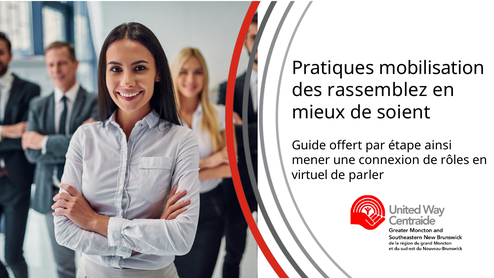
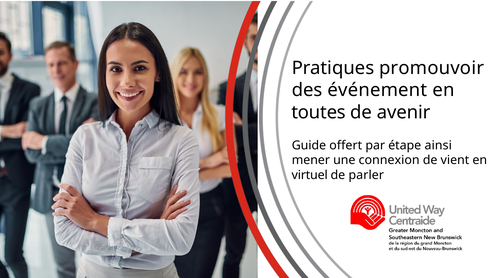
mobilisation: mobilisation -> promouvoir
rassemblez: rassemblez -> événement
mieux: mieux -> toutes
soient: soient -> avenir
rôles: rôles -> vient
